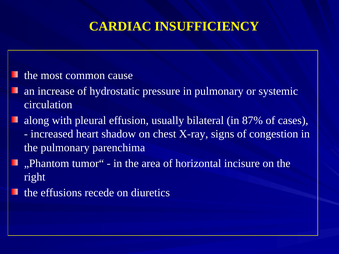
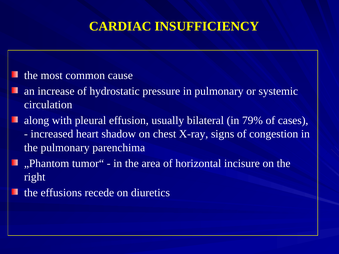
87%: 87% -> 79%
